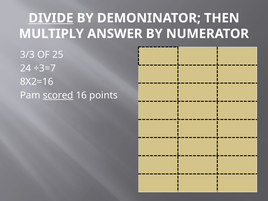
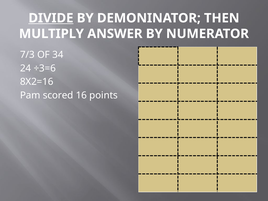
3/3: 3/3 -> 7/3
25: 25 -> 34
÷3=7: ÷3=7 -> ÷3=6
scored underline: present -> none
